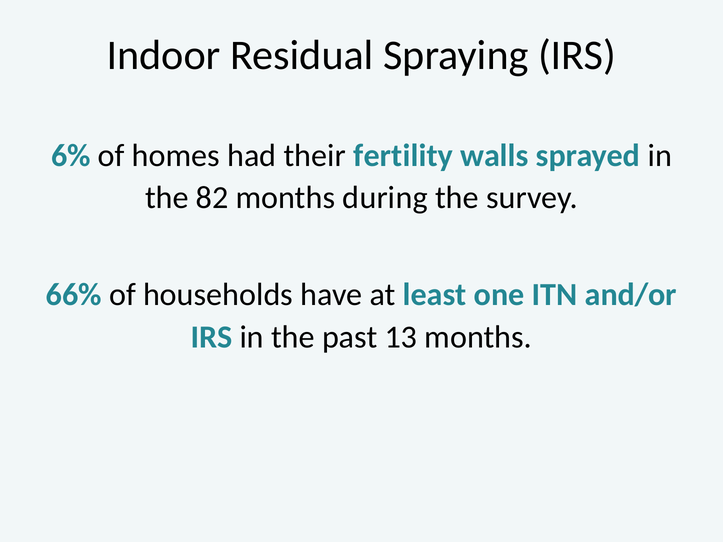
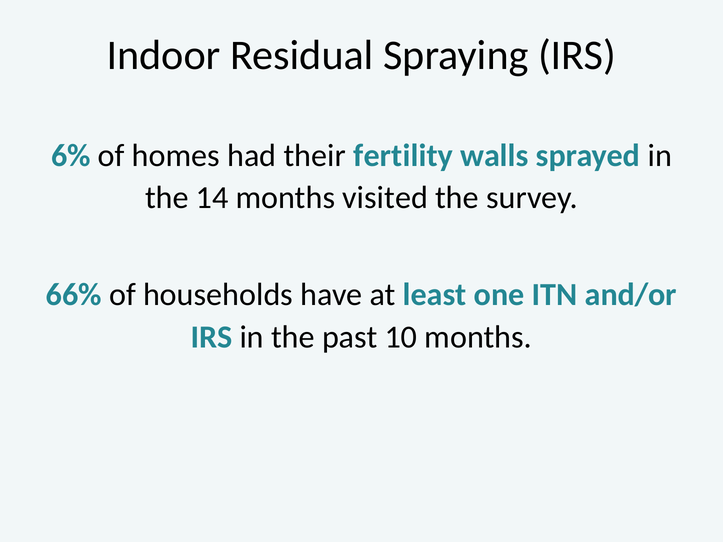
82: 82 -> 14
during: during -> visited
13: 13 -> 10
